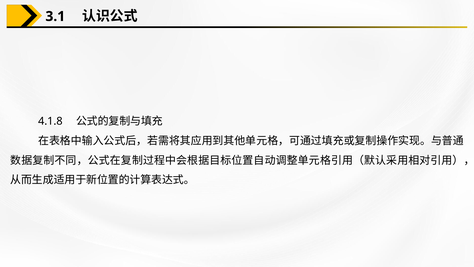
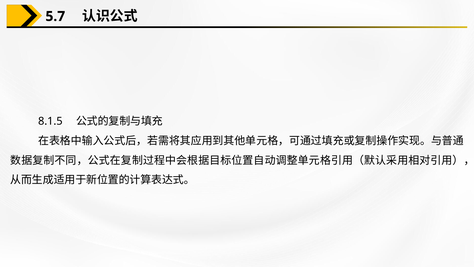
3.1: 3.1 -> 5.7
4.1.8: 4.1.8 -> 8.1.5
